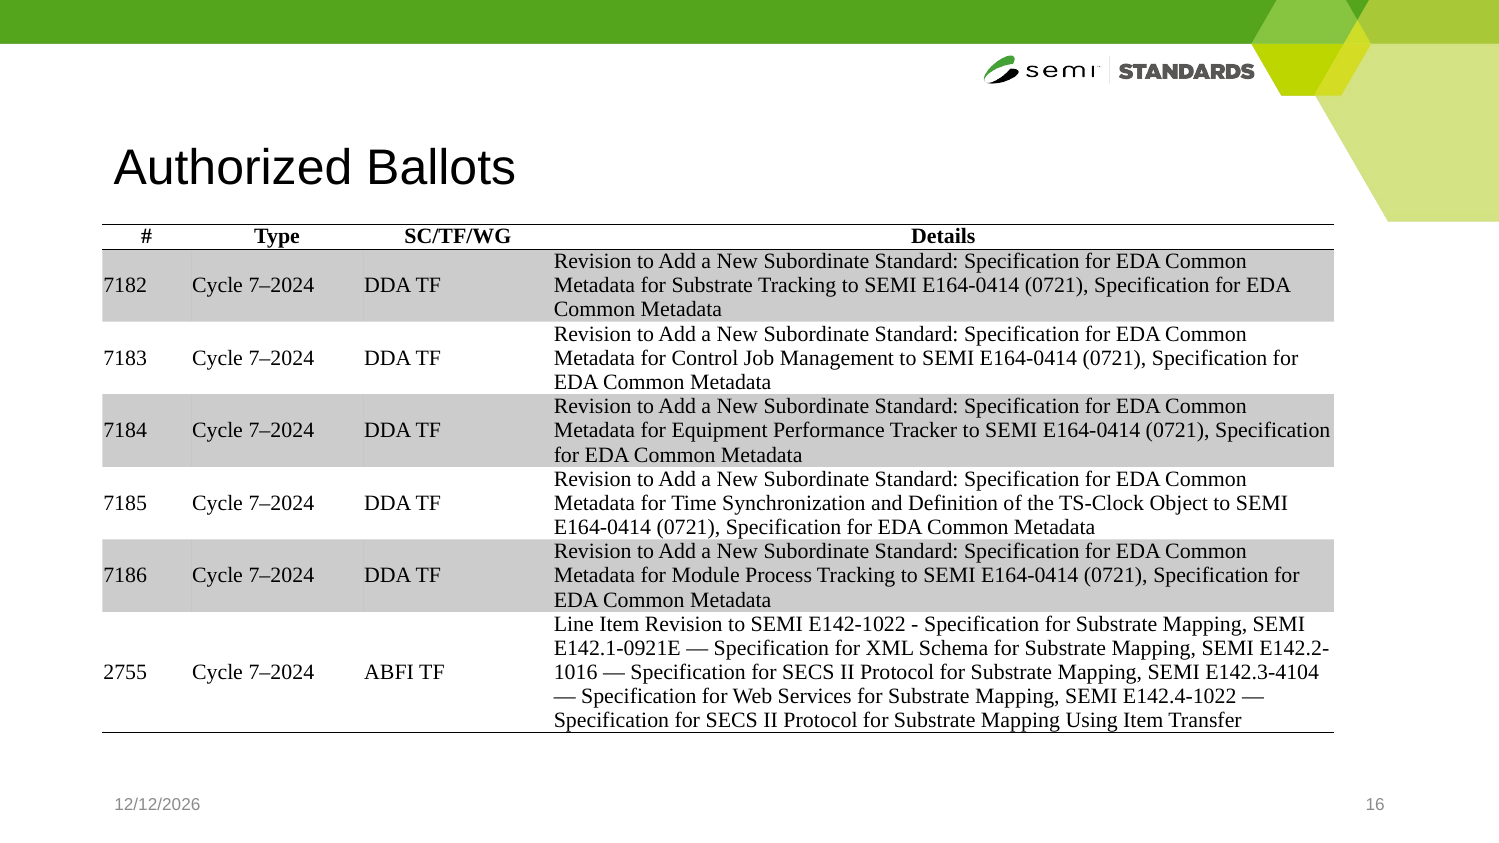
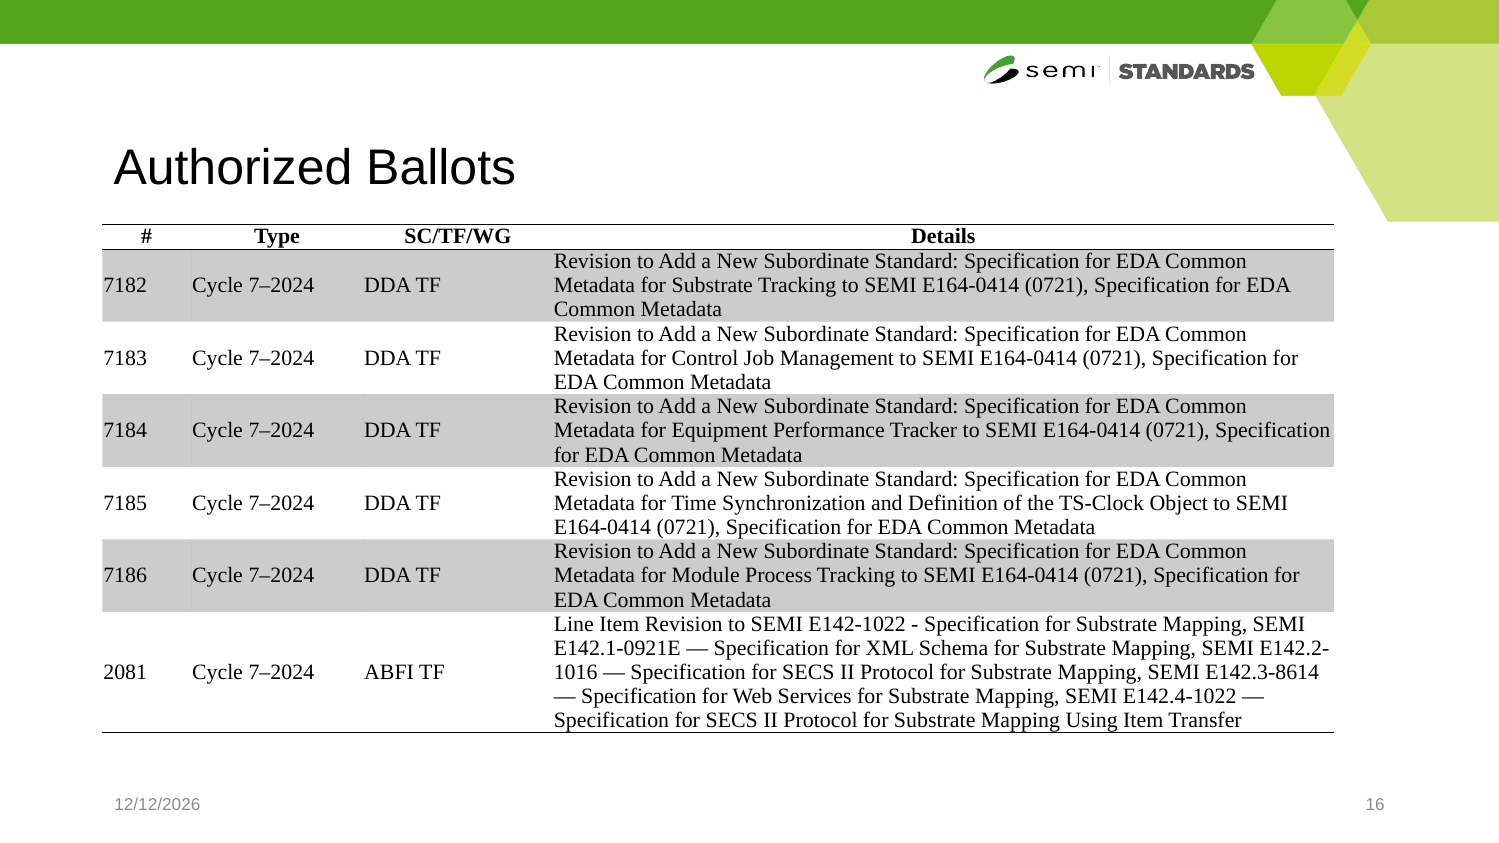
2755: 2755 -> 2081
E142.3-4104: E142.3-4104 -> E142.3-8614
